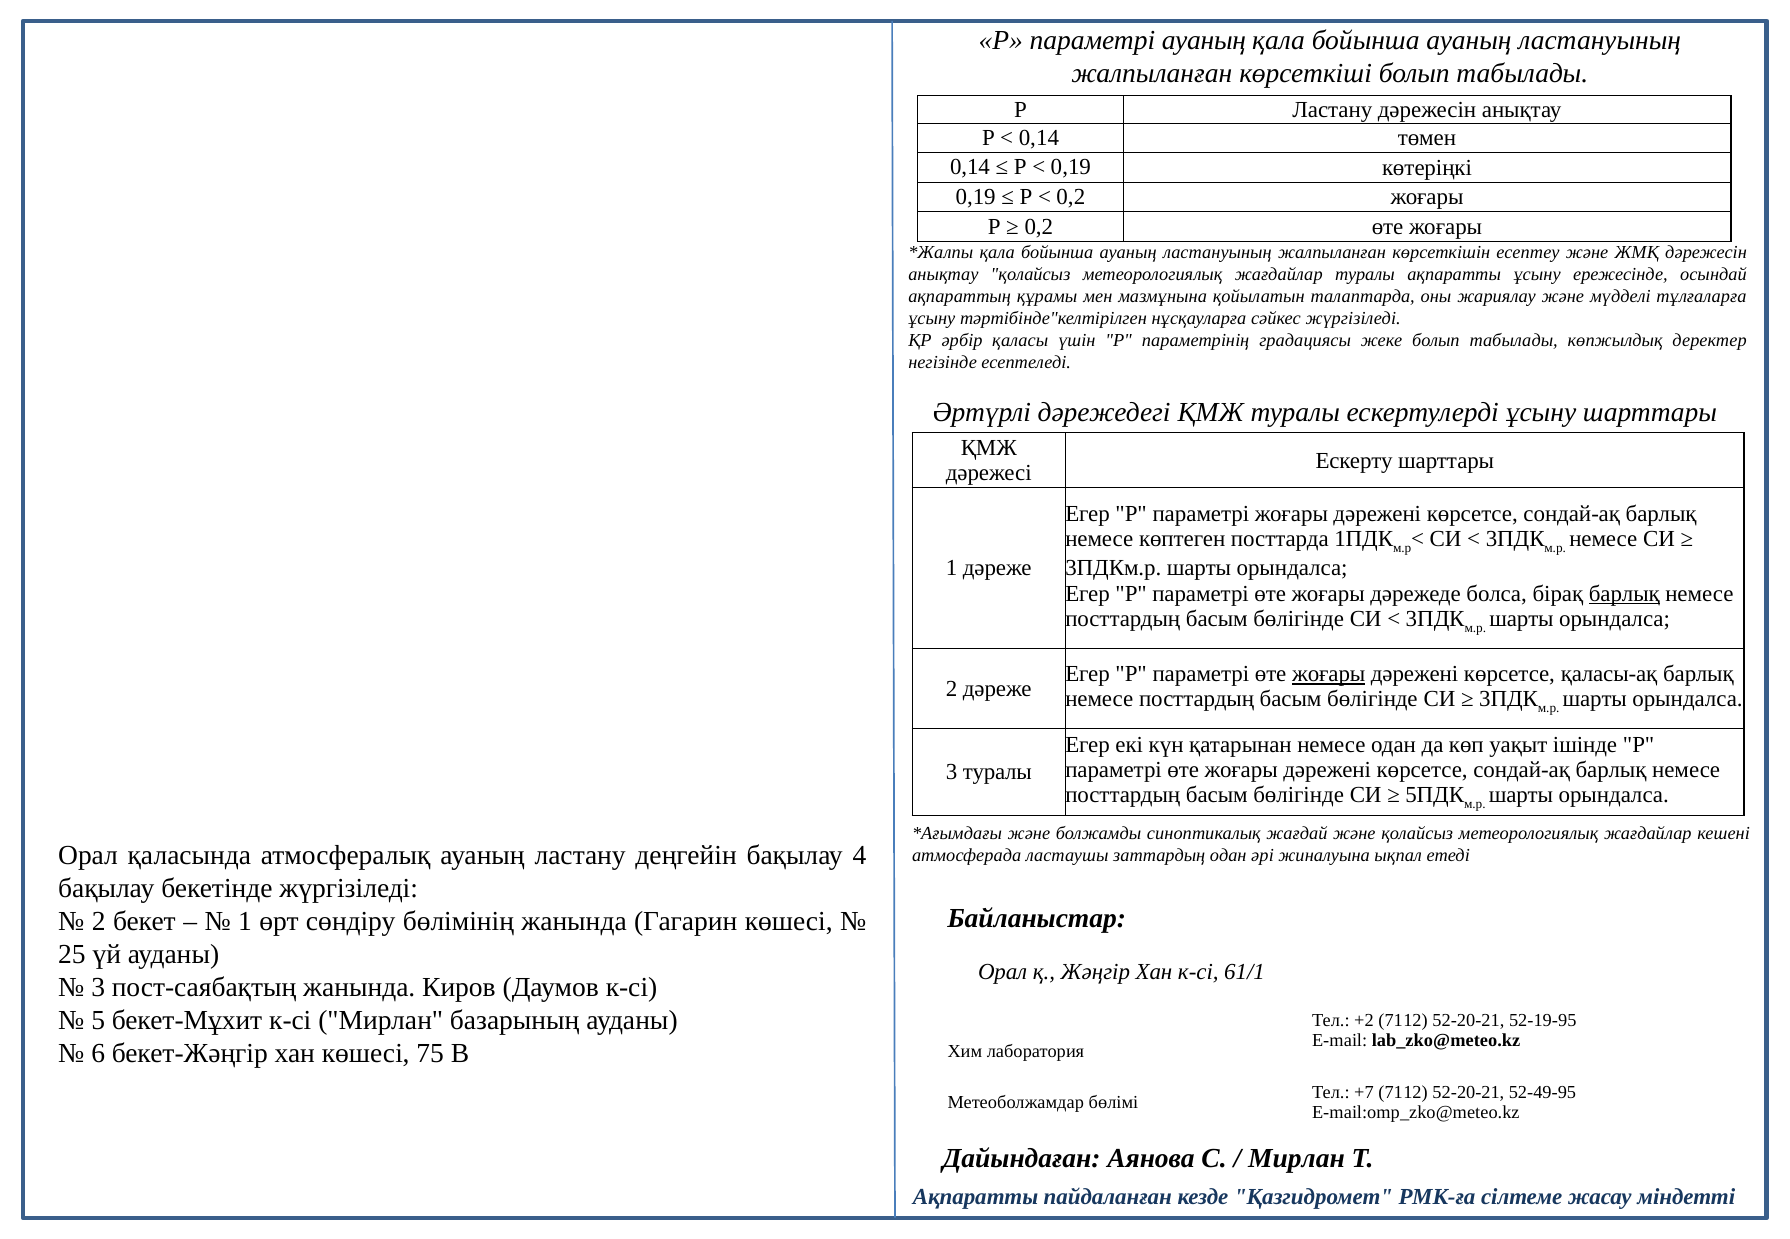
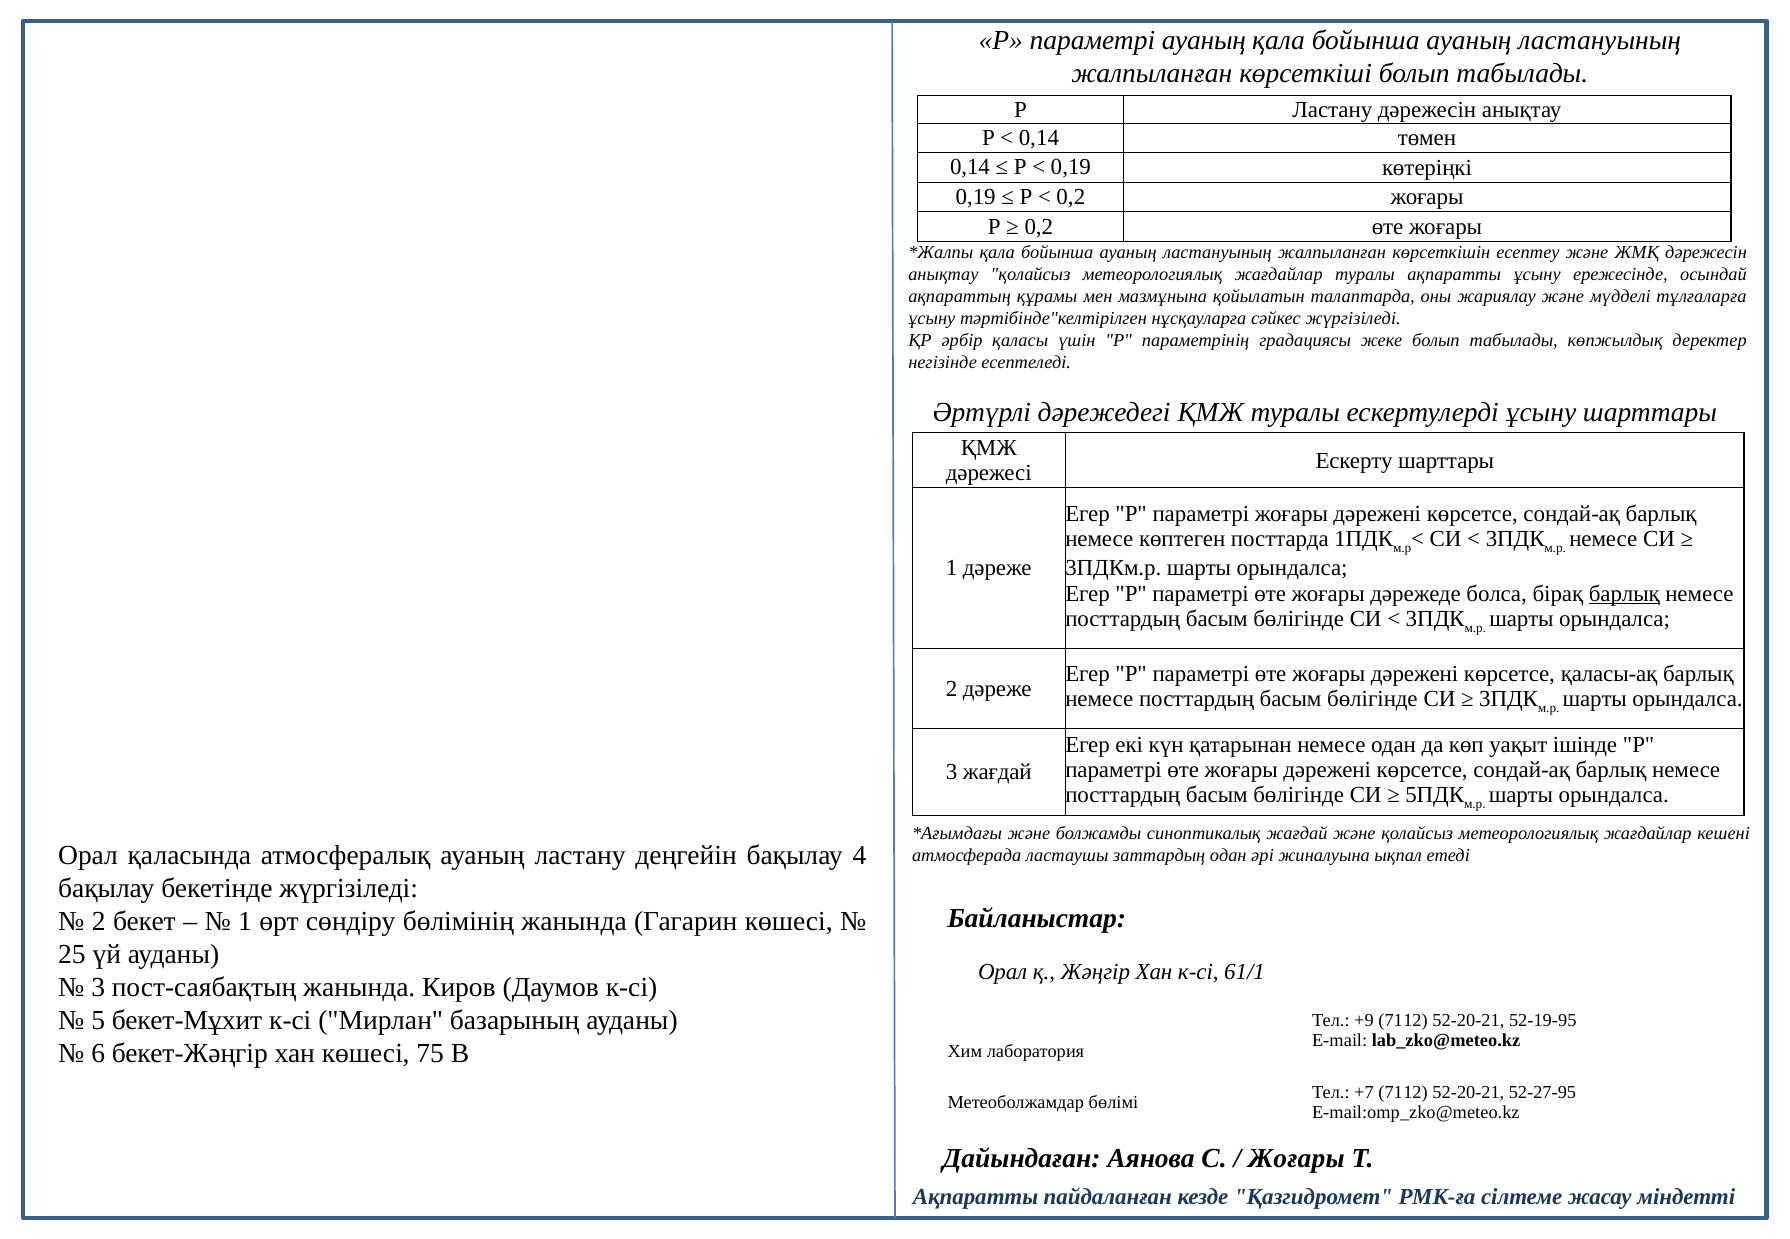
жоғары at (1329, 674) underline: present -> none
3 туралы: туралы -> жағдай
+2: +2 -> +9
52-49-95: 52-49-95 -> 52-27-95
Мирлан at (1296, 1159): Мирлан -> Жоғары
